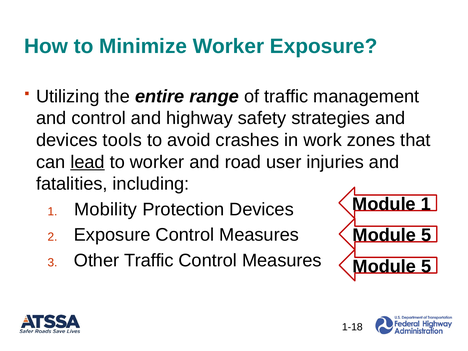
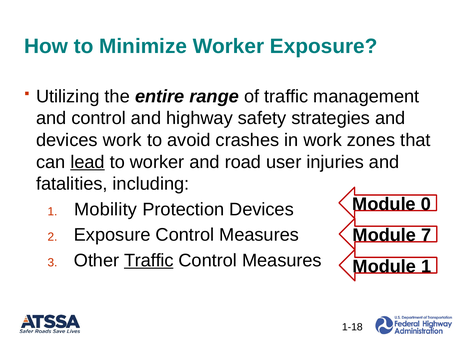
devices tools: tools -> work
Module 1: 1 -> 0
5 at (426, 235): 5 -> 7
Traffic at (149, 260) underline: none -> present
5 at (426, 266): 5 -> 1
